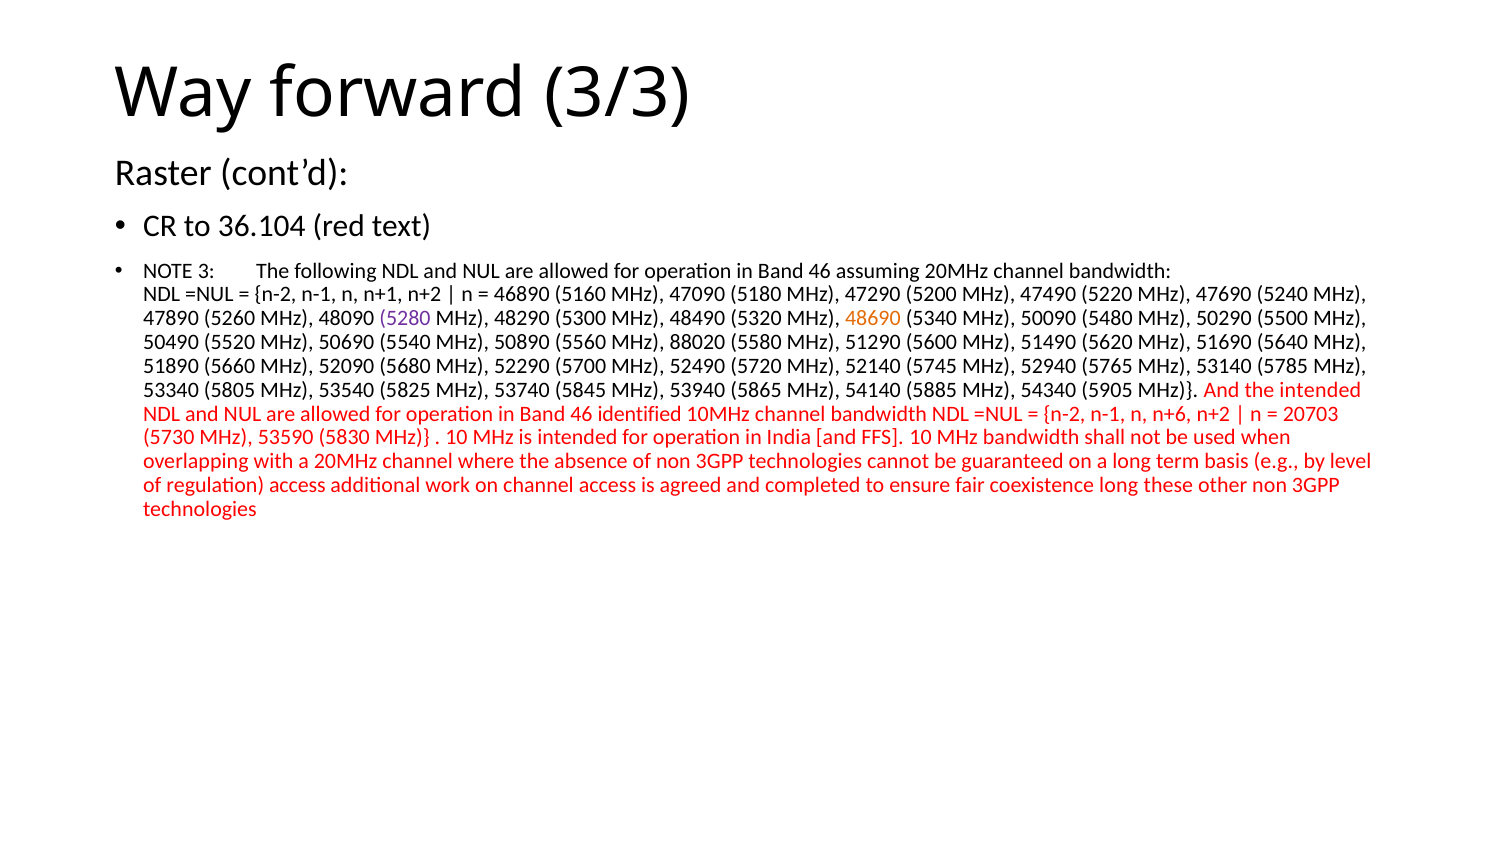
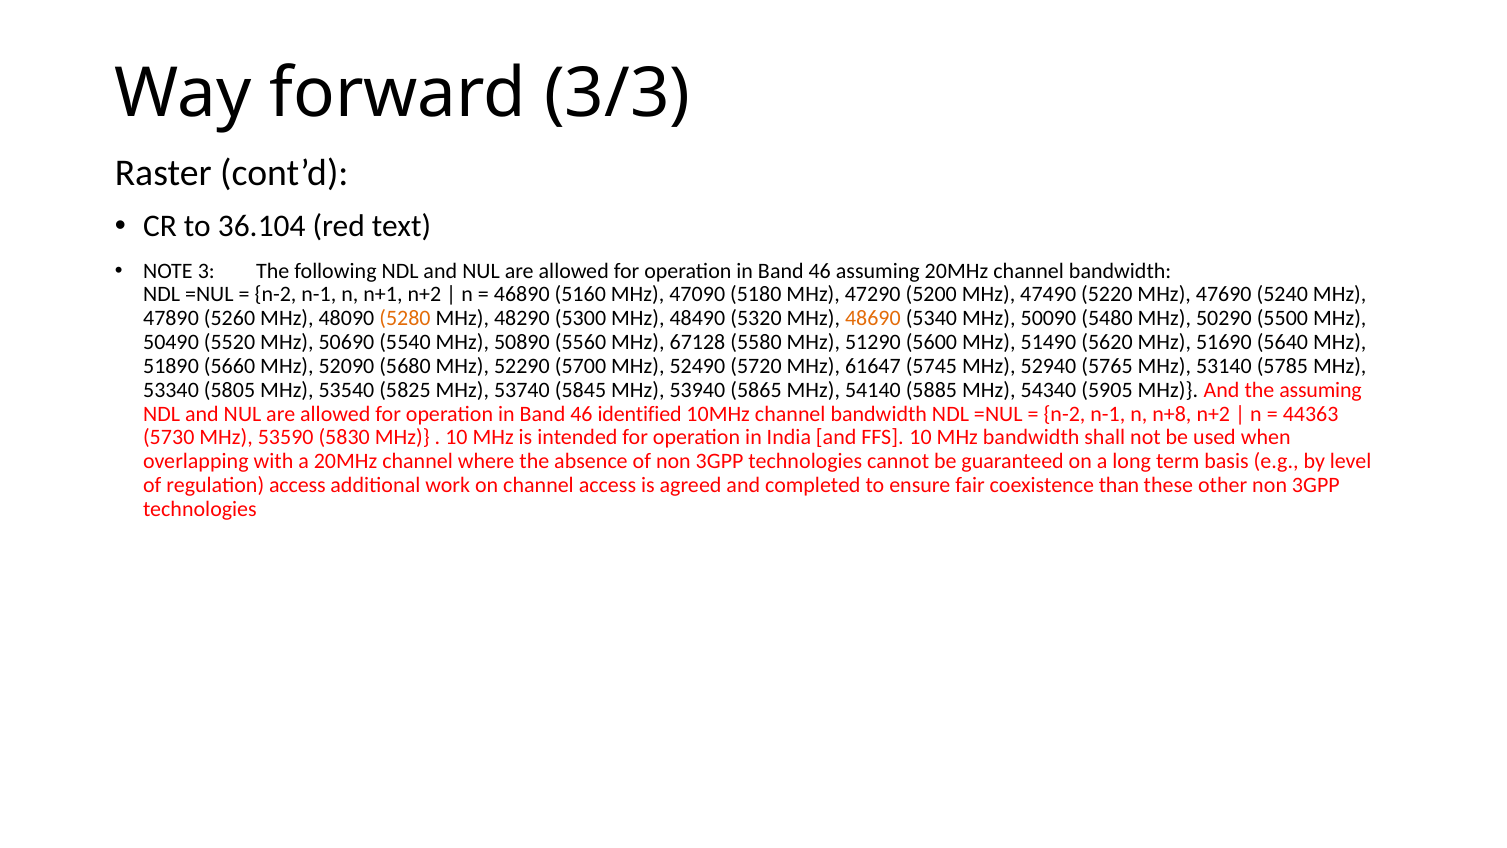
5280 colour: purple -> orange
88020: 88020 -> 67128
52140: 52140 -> 61647
the intended: intended -> assuming
n+6: n+6 -> n+8
20703: 20703 -> 44363
coexistence long: long -> than
